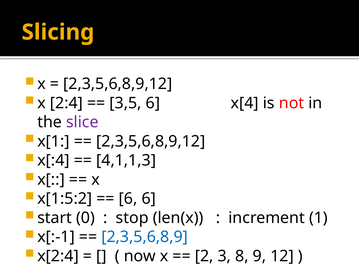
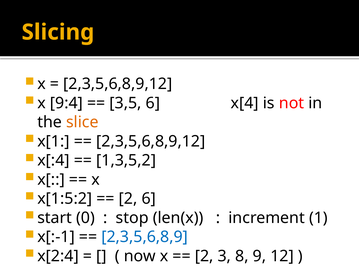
2:4: 2:4 -> 9:4
slice colour: purple -> orange
4,1,1,3: 4,1,1,3 -> 1,3,5,2
6 at (128, 199): 6 -> 2
